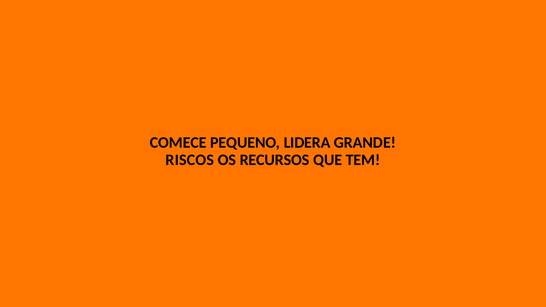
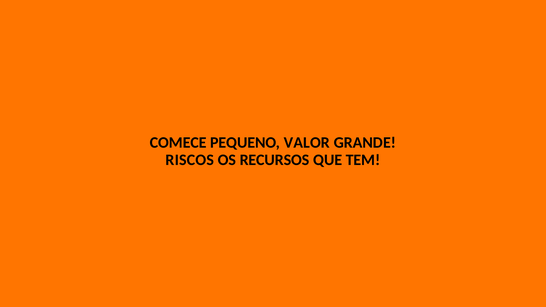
LIDERA: LIDERA -> VALOR
